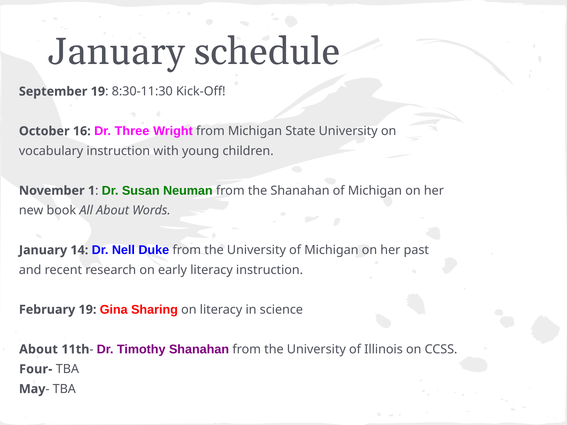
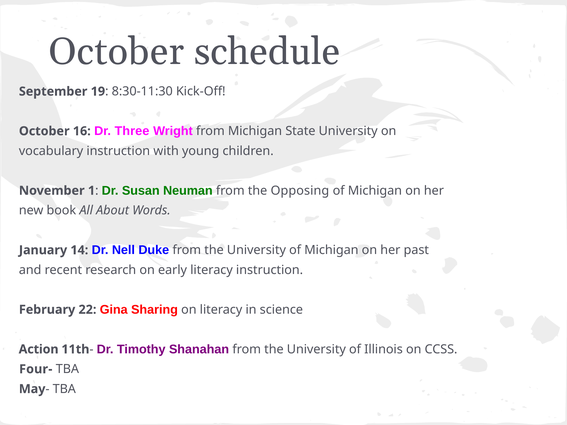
January at (116, 52): January -> October
the Shanahan: Shanahan -> Opposing
February 19: 19 -> 22
About at (38, 349): About -> Action
